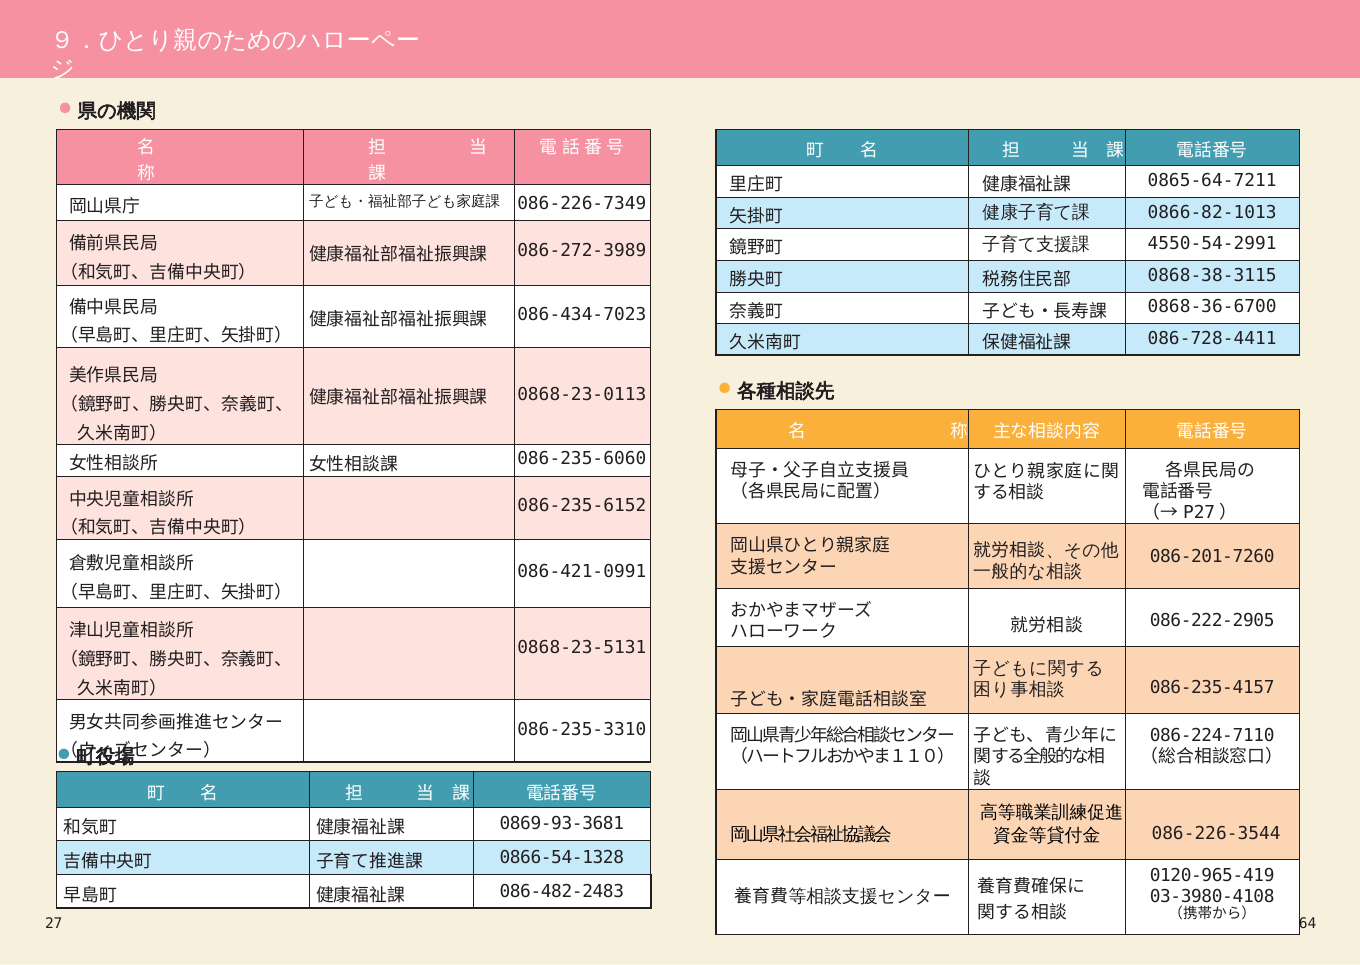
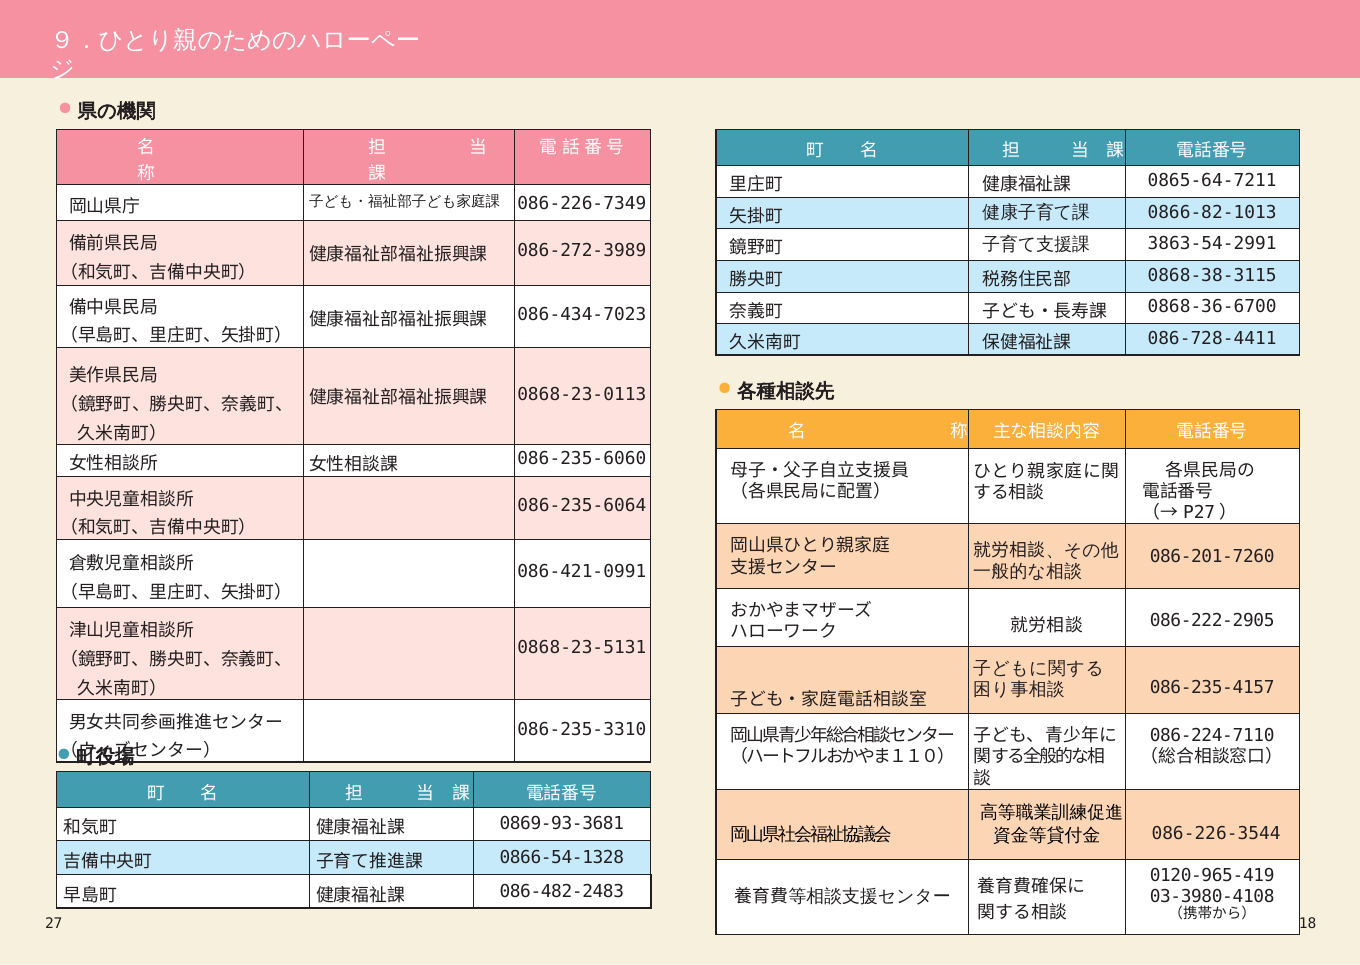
4550-54-2991: 4550-54-2991 -> 3863-54-2991
086-235-6152: 086-235-6152 -> 086-235-6064
64: 64 -> 18
